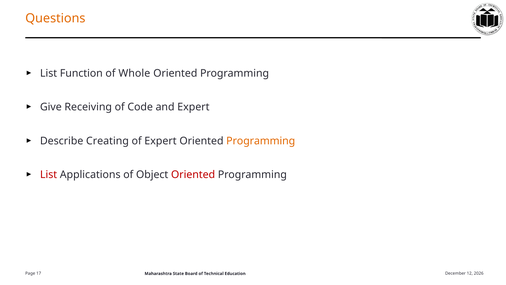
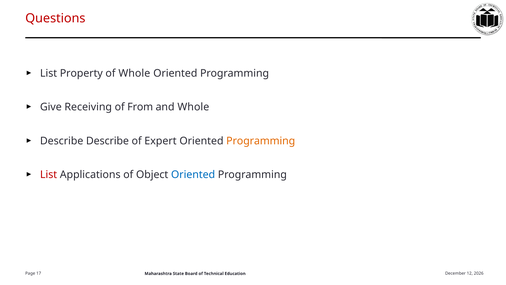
Questions colour: orange -> red
Function: Function -> Property
Code: Code -> From
and Expert: Expert -> Whole
Describe Creating: Creating -> Describe
Oriented at (193, 174) colour: red -> blue
